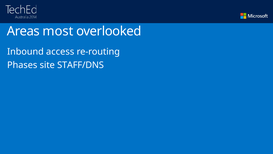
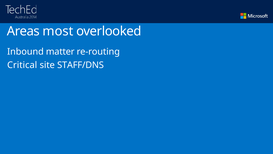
access: access -> matter
Phases: Phases -> Critical
